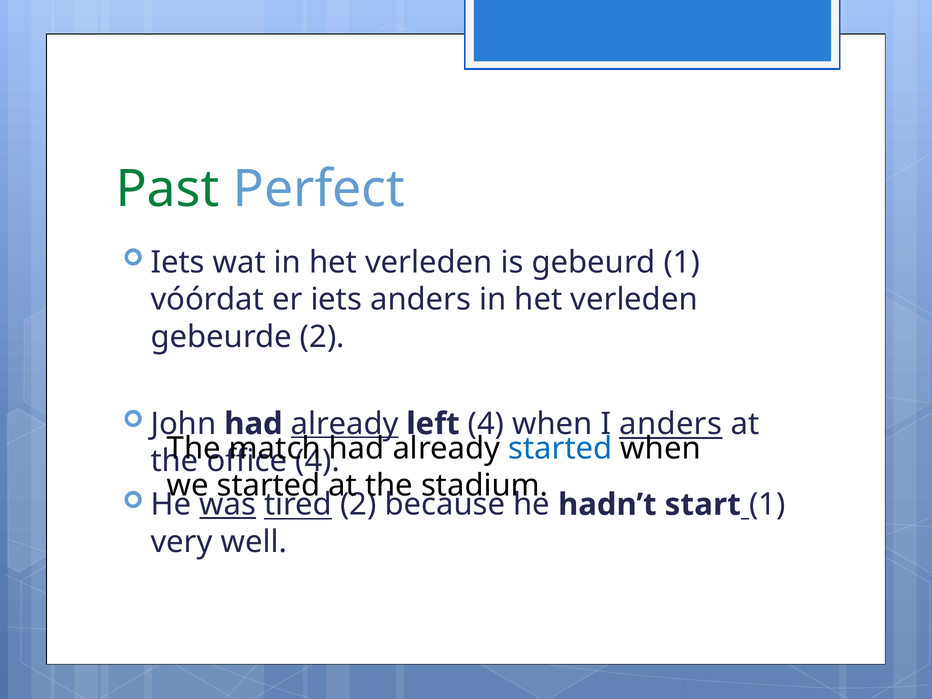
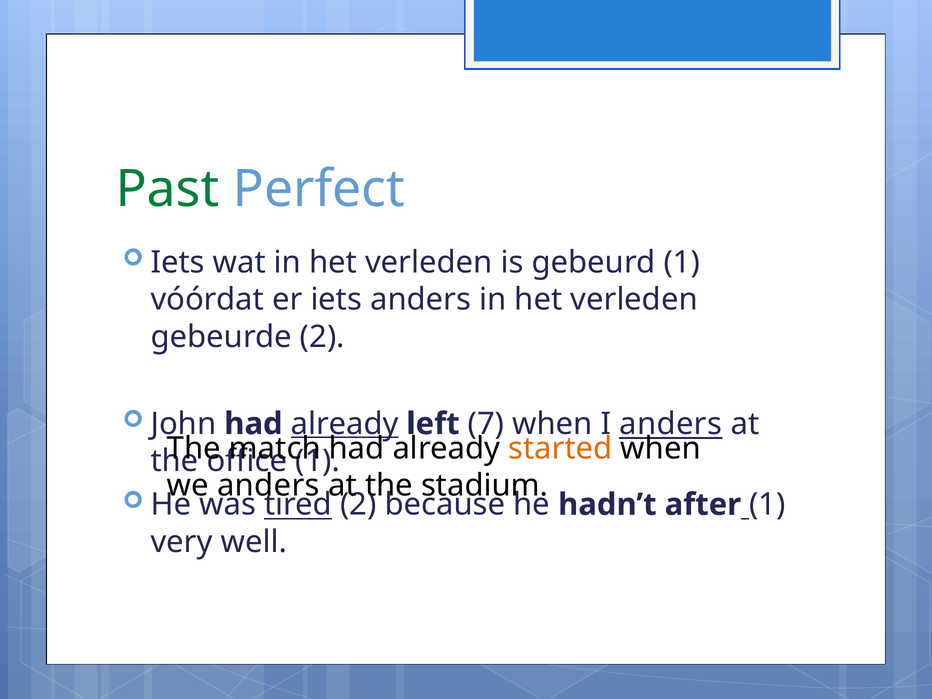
left 4: 4 -> 7
started at (560, 448) colour: blue -> orange
4 at (318, 461): 4 -> 1
we started: started -> anders
was underline: present -> none
start: start -> after
